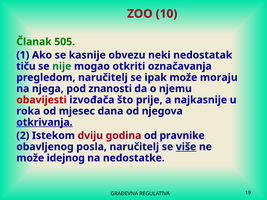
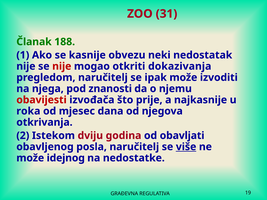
10: 10 -> 31
505: 505 -> 188
tiču at (26, 66): tiču -> nije
nije at (62, 66) colour: green -> red
označavanja: označavanja -> dokazivanja
moraju: moraju -> izvoditi
otkrivanja underline: present -> none
pravnike: pravnike -> obavljati
